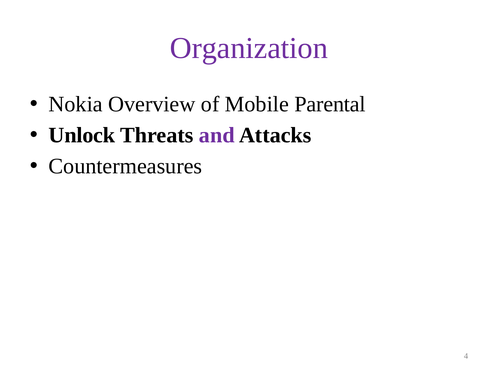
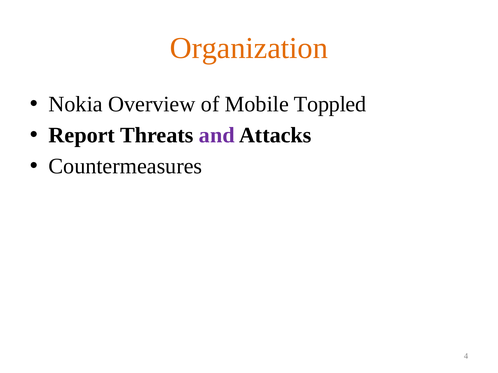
Organization colour: purple -> orange
Parental: Parental -> Toppled
Unlock: Unlock -> Report
